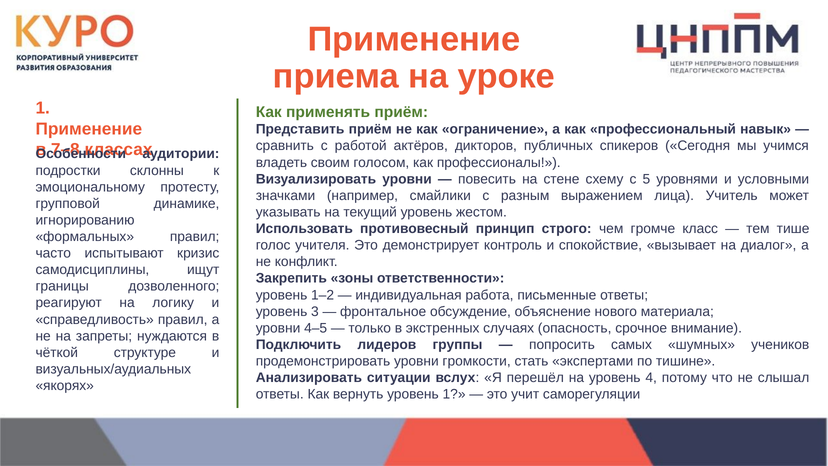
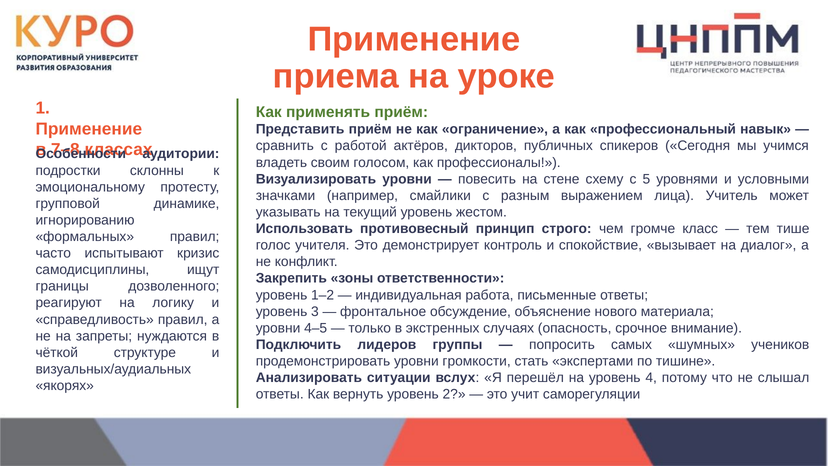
уровень 1: 1 -> 2
